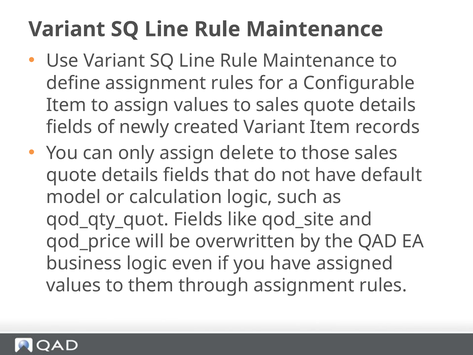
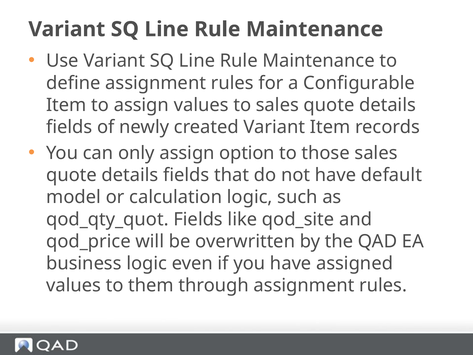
delete: delete -> option
